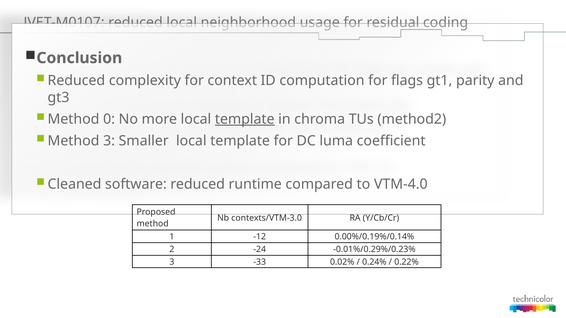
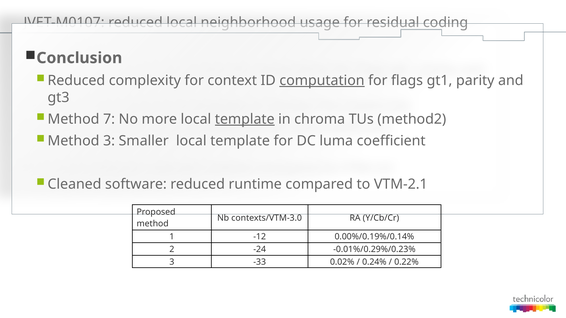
computation underline: none -> present
0: 0 -> 7
VTM-4.0: VTM-4.0 -> VTM-2.1
